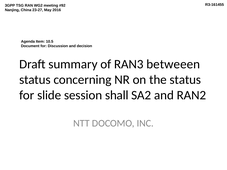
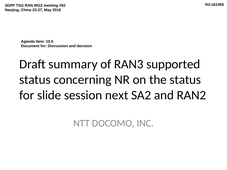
betweeen: betweeen -> supported
shall: shall -> next
